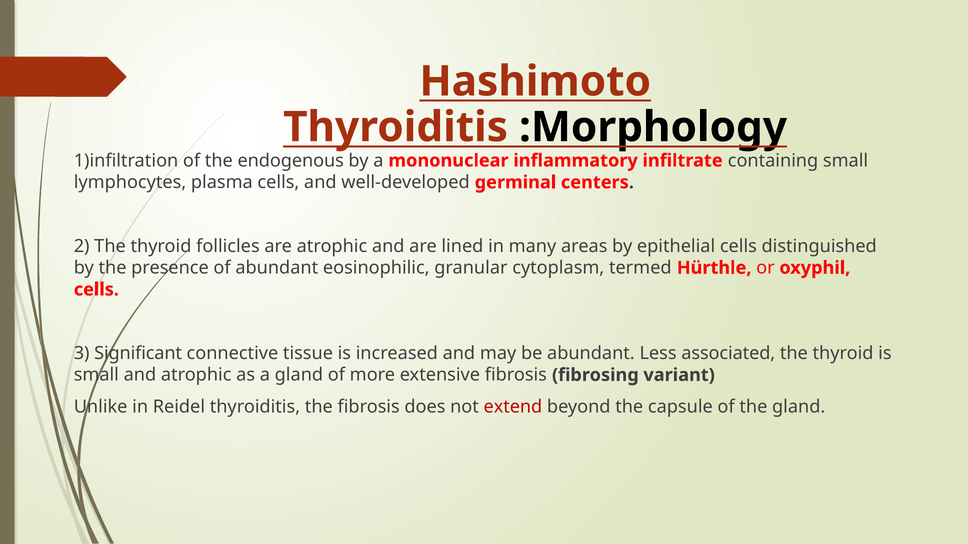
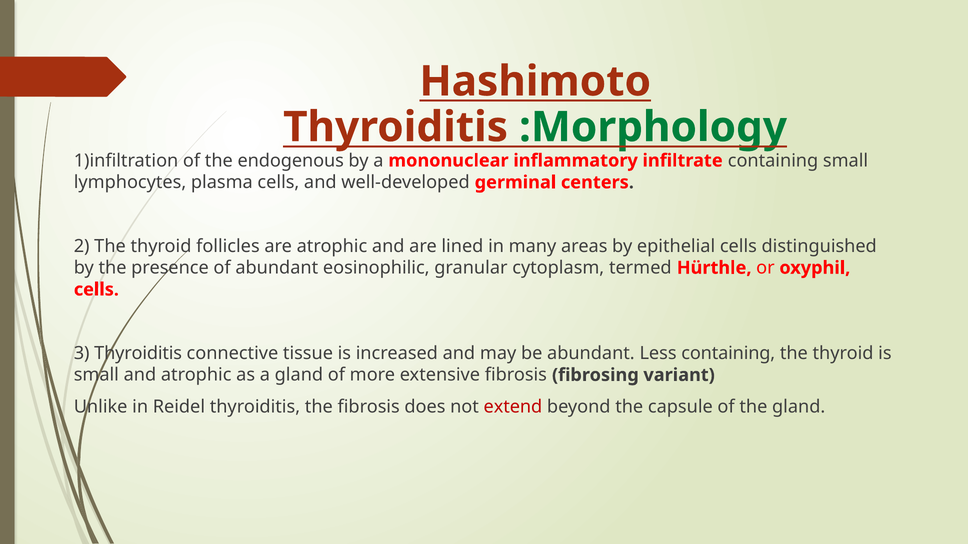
:Morphology colour: black -> green
3 Significant: Significant -> Thyroiditis
Less associated: associated -> containing
